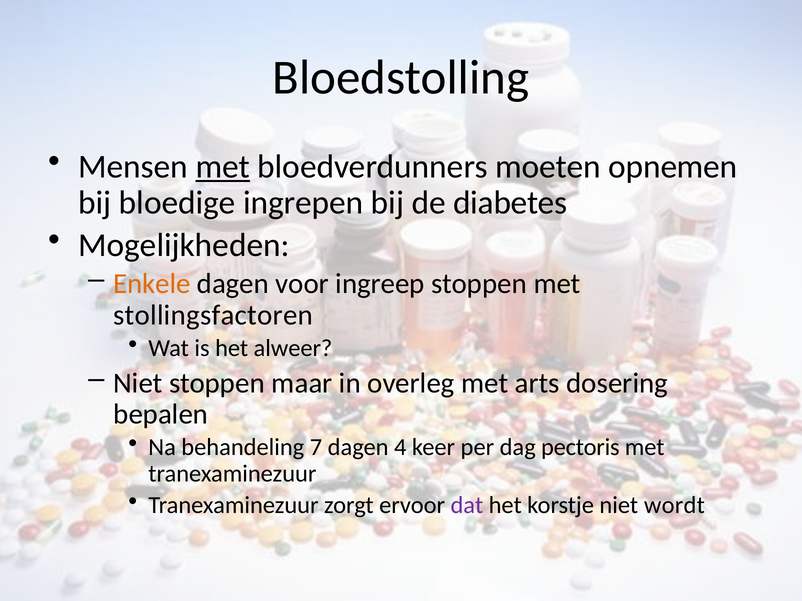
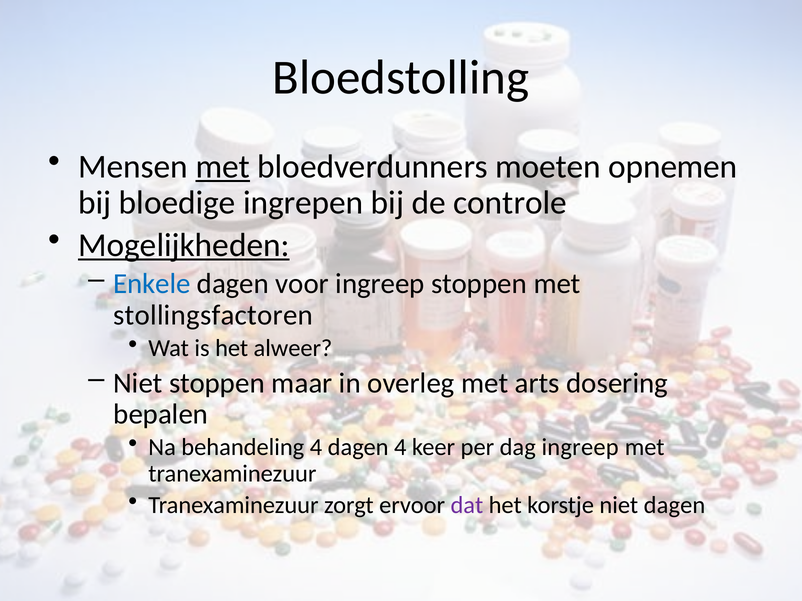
diabetes: diabetes -> controle
Mogelijkheden underline: none -> present
Enkele colour: orange -> blue
behandeling 7: 7 -> 4
dag pectoris: pectoris -> ingreep
niet wordt: wordt -> dagen
